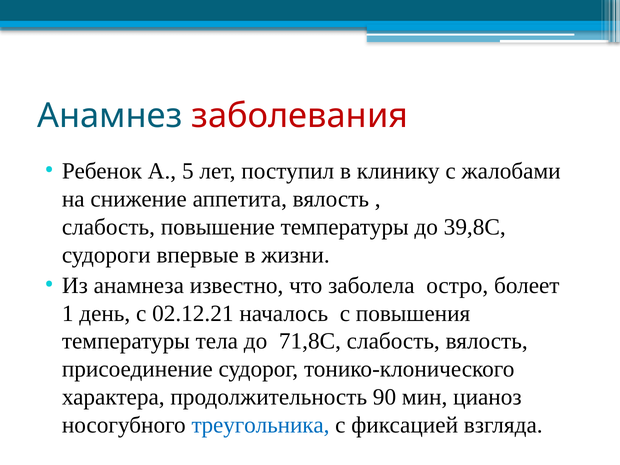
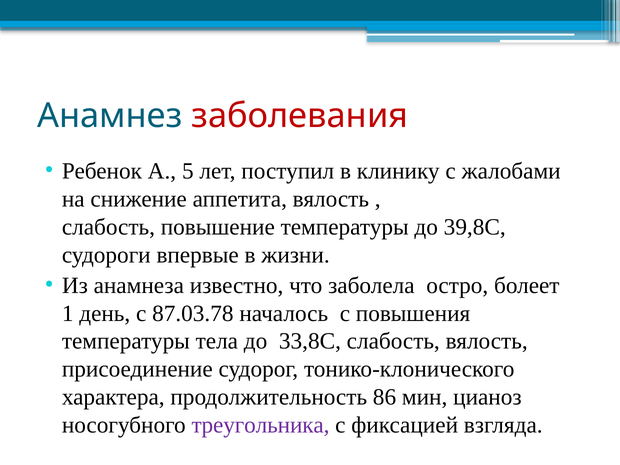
02.12.21: 02.12.21 -> 87.03.78
71,8С: 71,8С -> 33,8С
90: 90 -> 86
треугольника colour: blue -> purple
